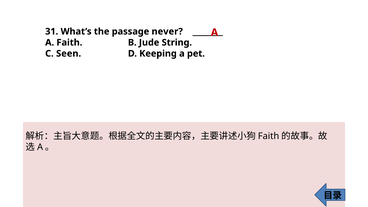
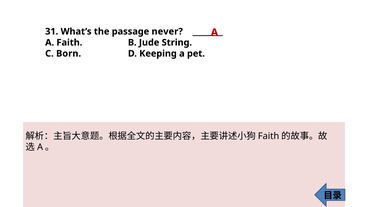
Seen: Seen -> Born
